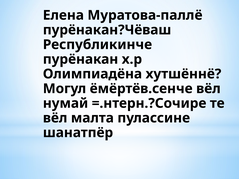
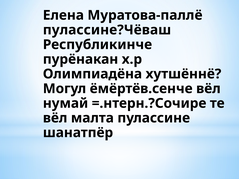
пурёнакан?Чёваш: пурёнакан?Чёваш -> пулассине?Чёваш
